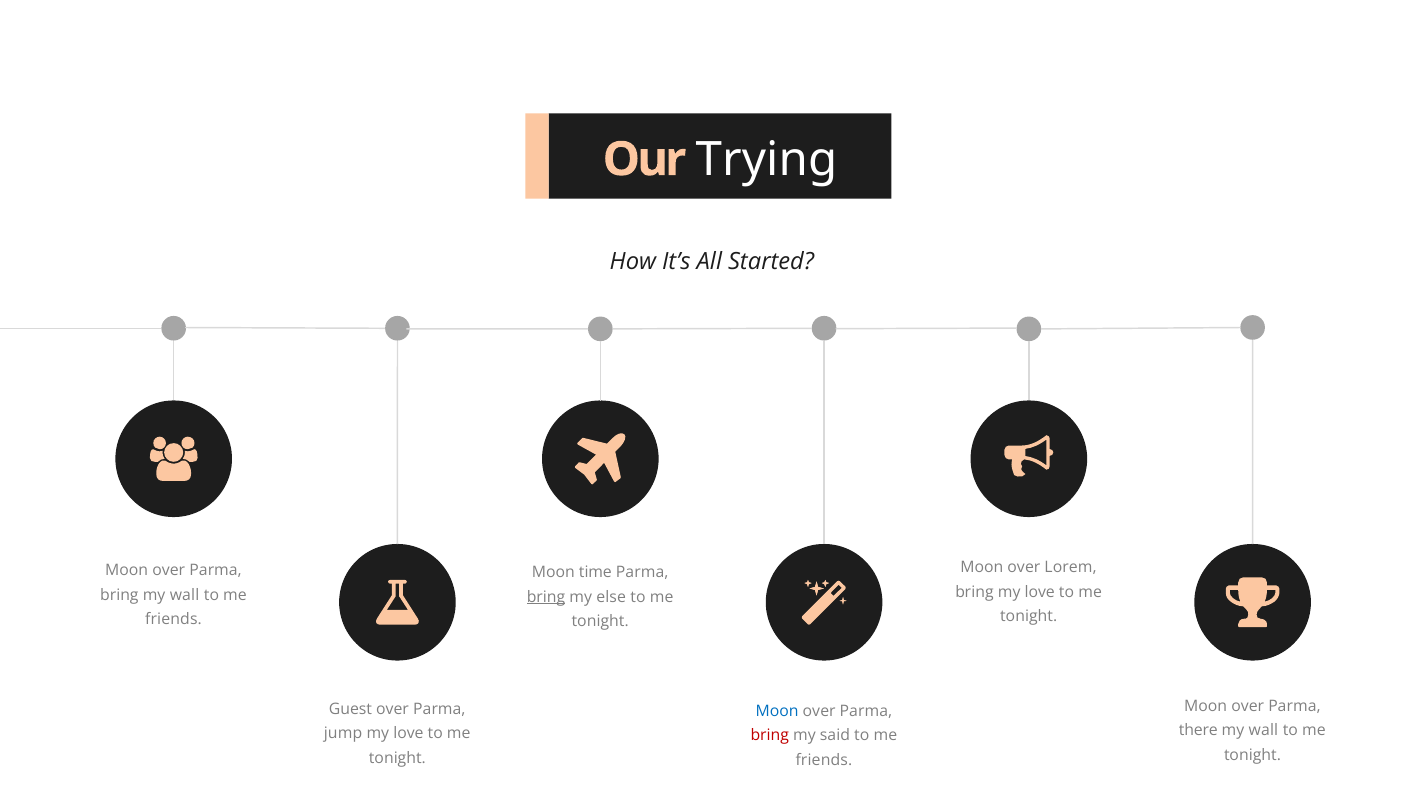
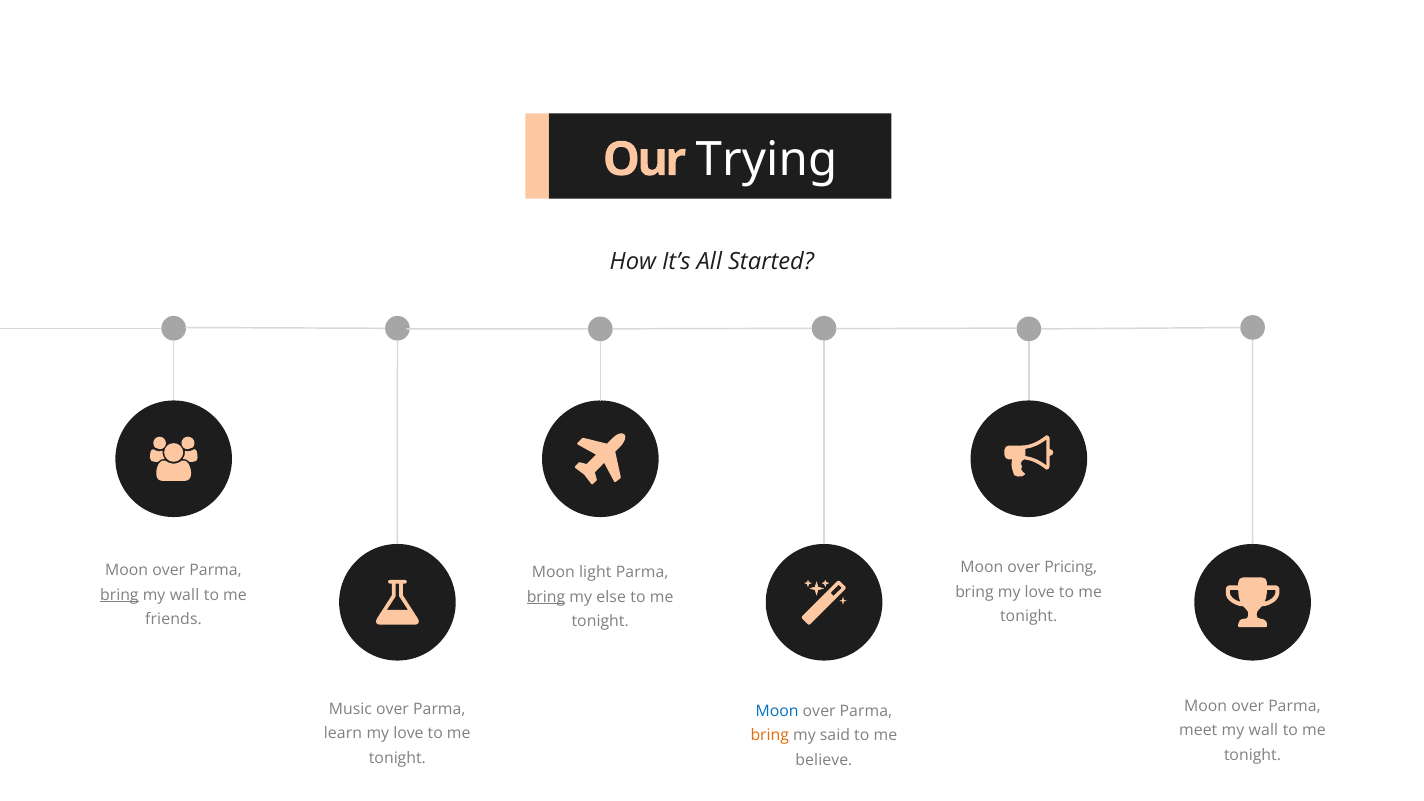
Lorem: Lorem -> Pricing
time: time -> light
bring at (119, 595) underline: none -> present
Guest: Guest -> Music
there: there -> meet
jump: jump -> learn
bring at (770, 735) colour: red -> orange
friends at (824, 760): friends -> believe
